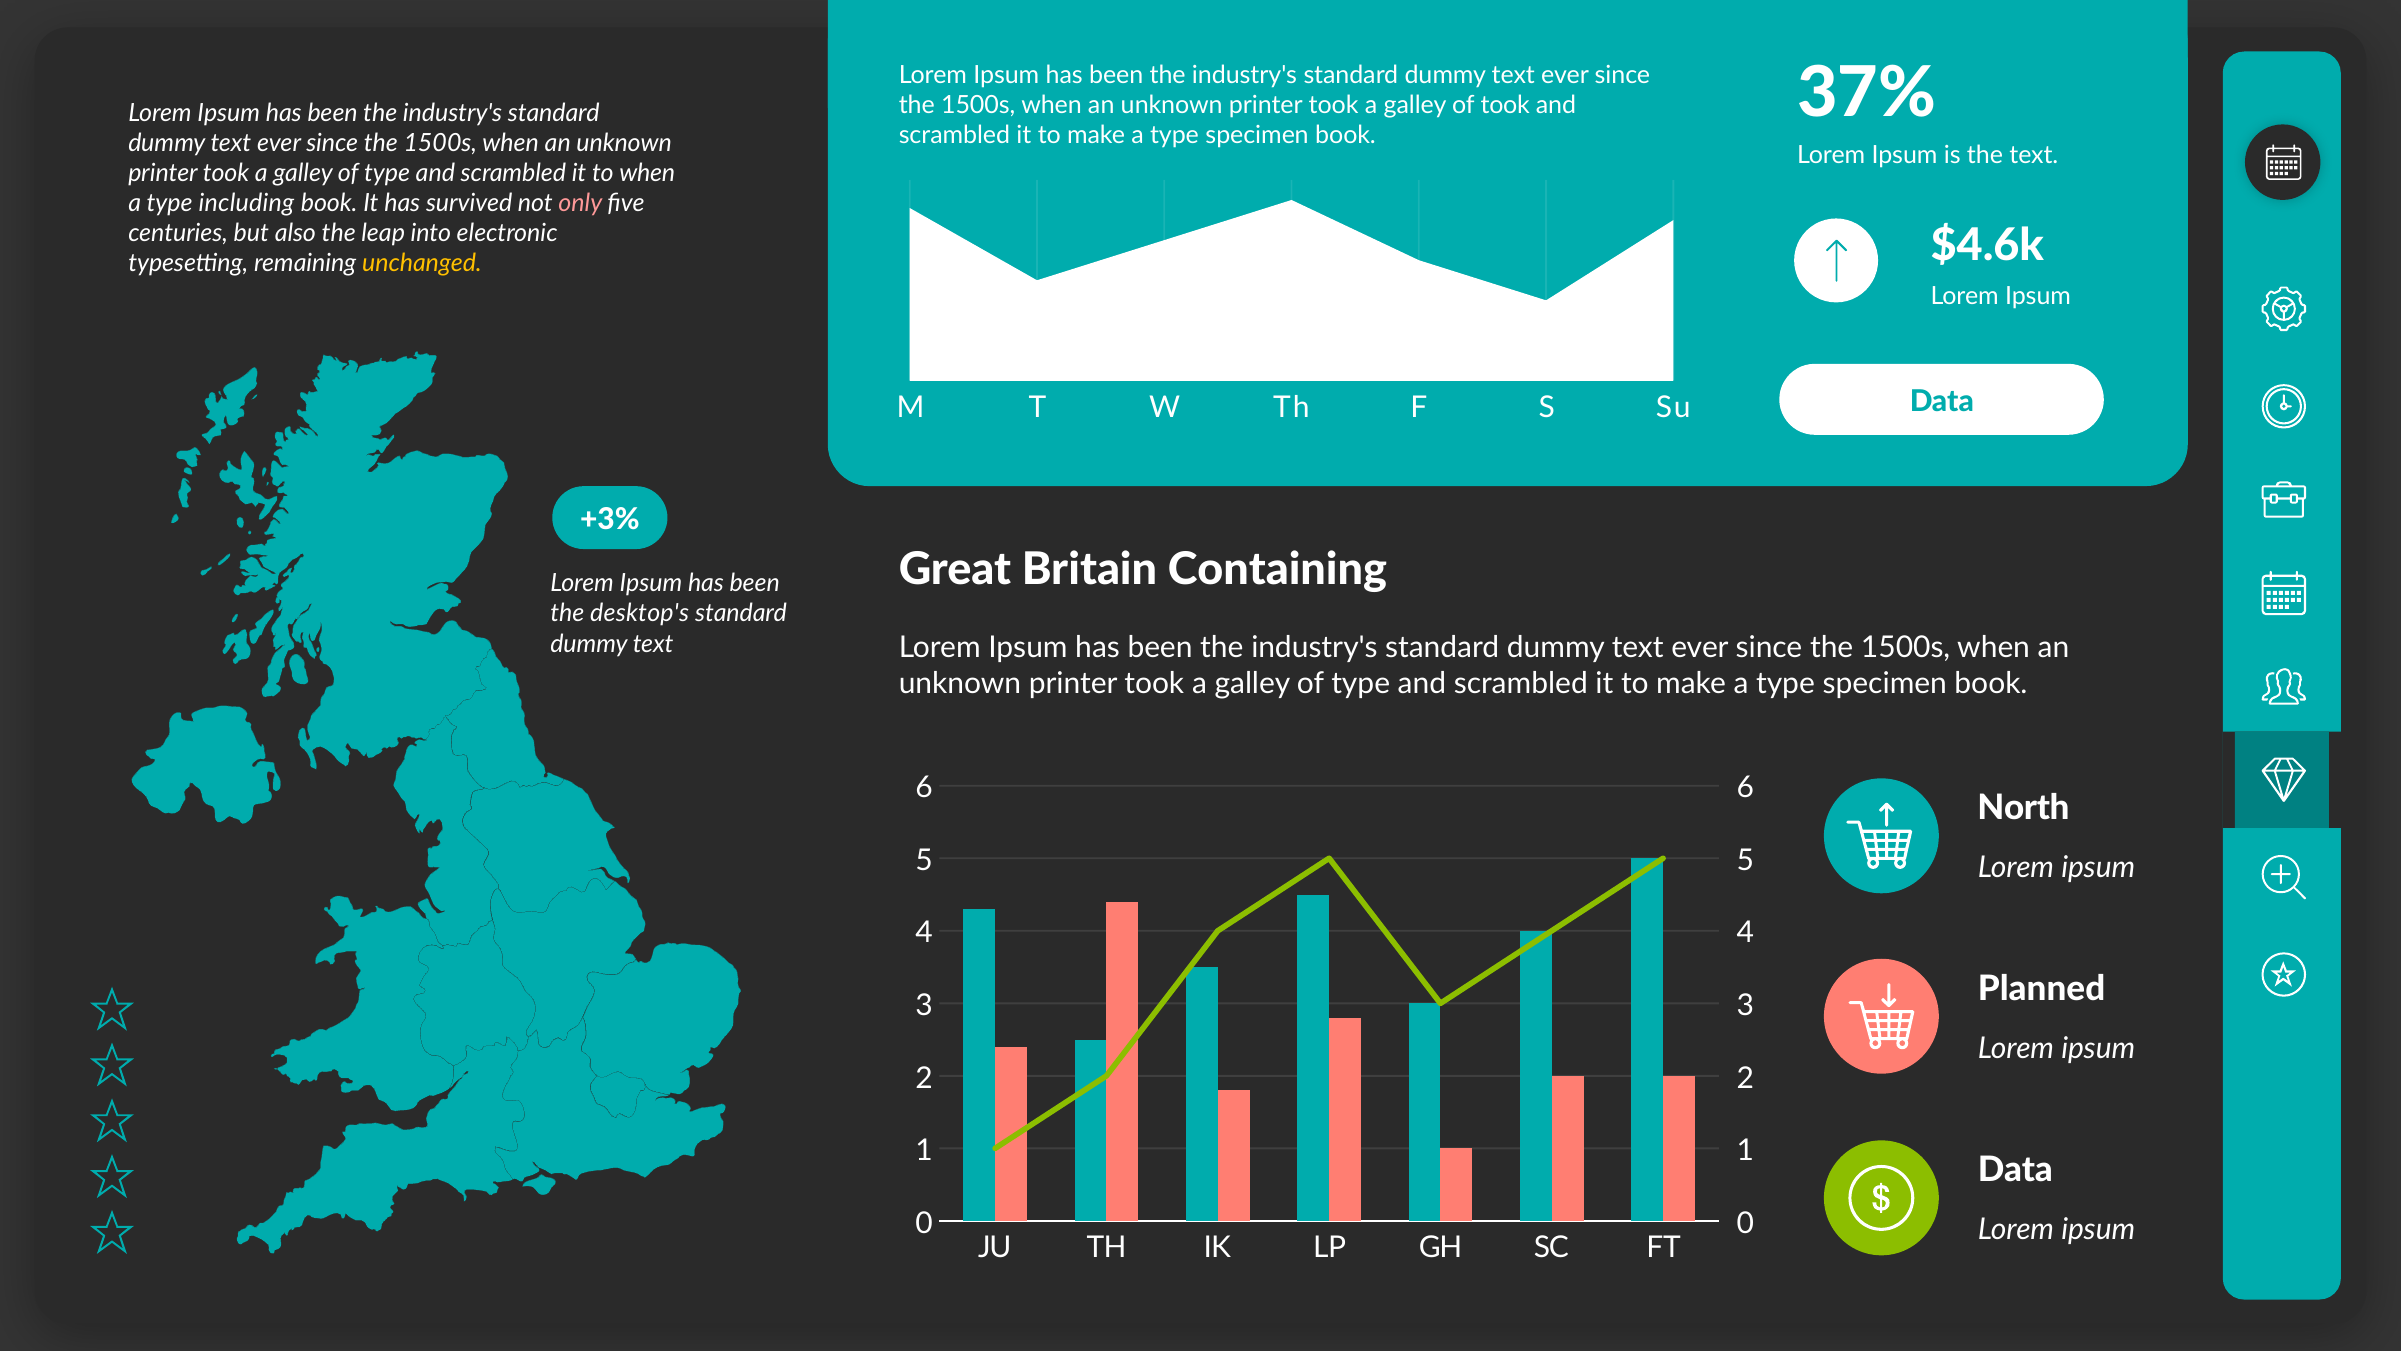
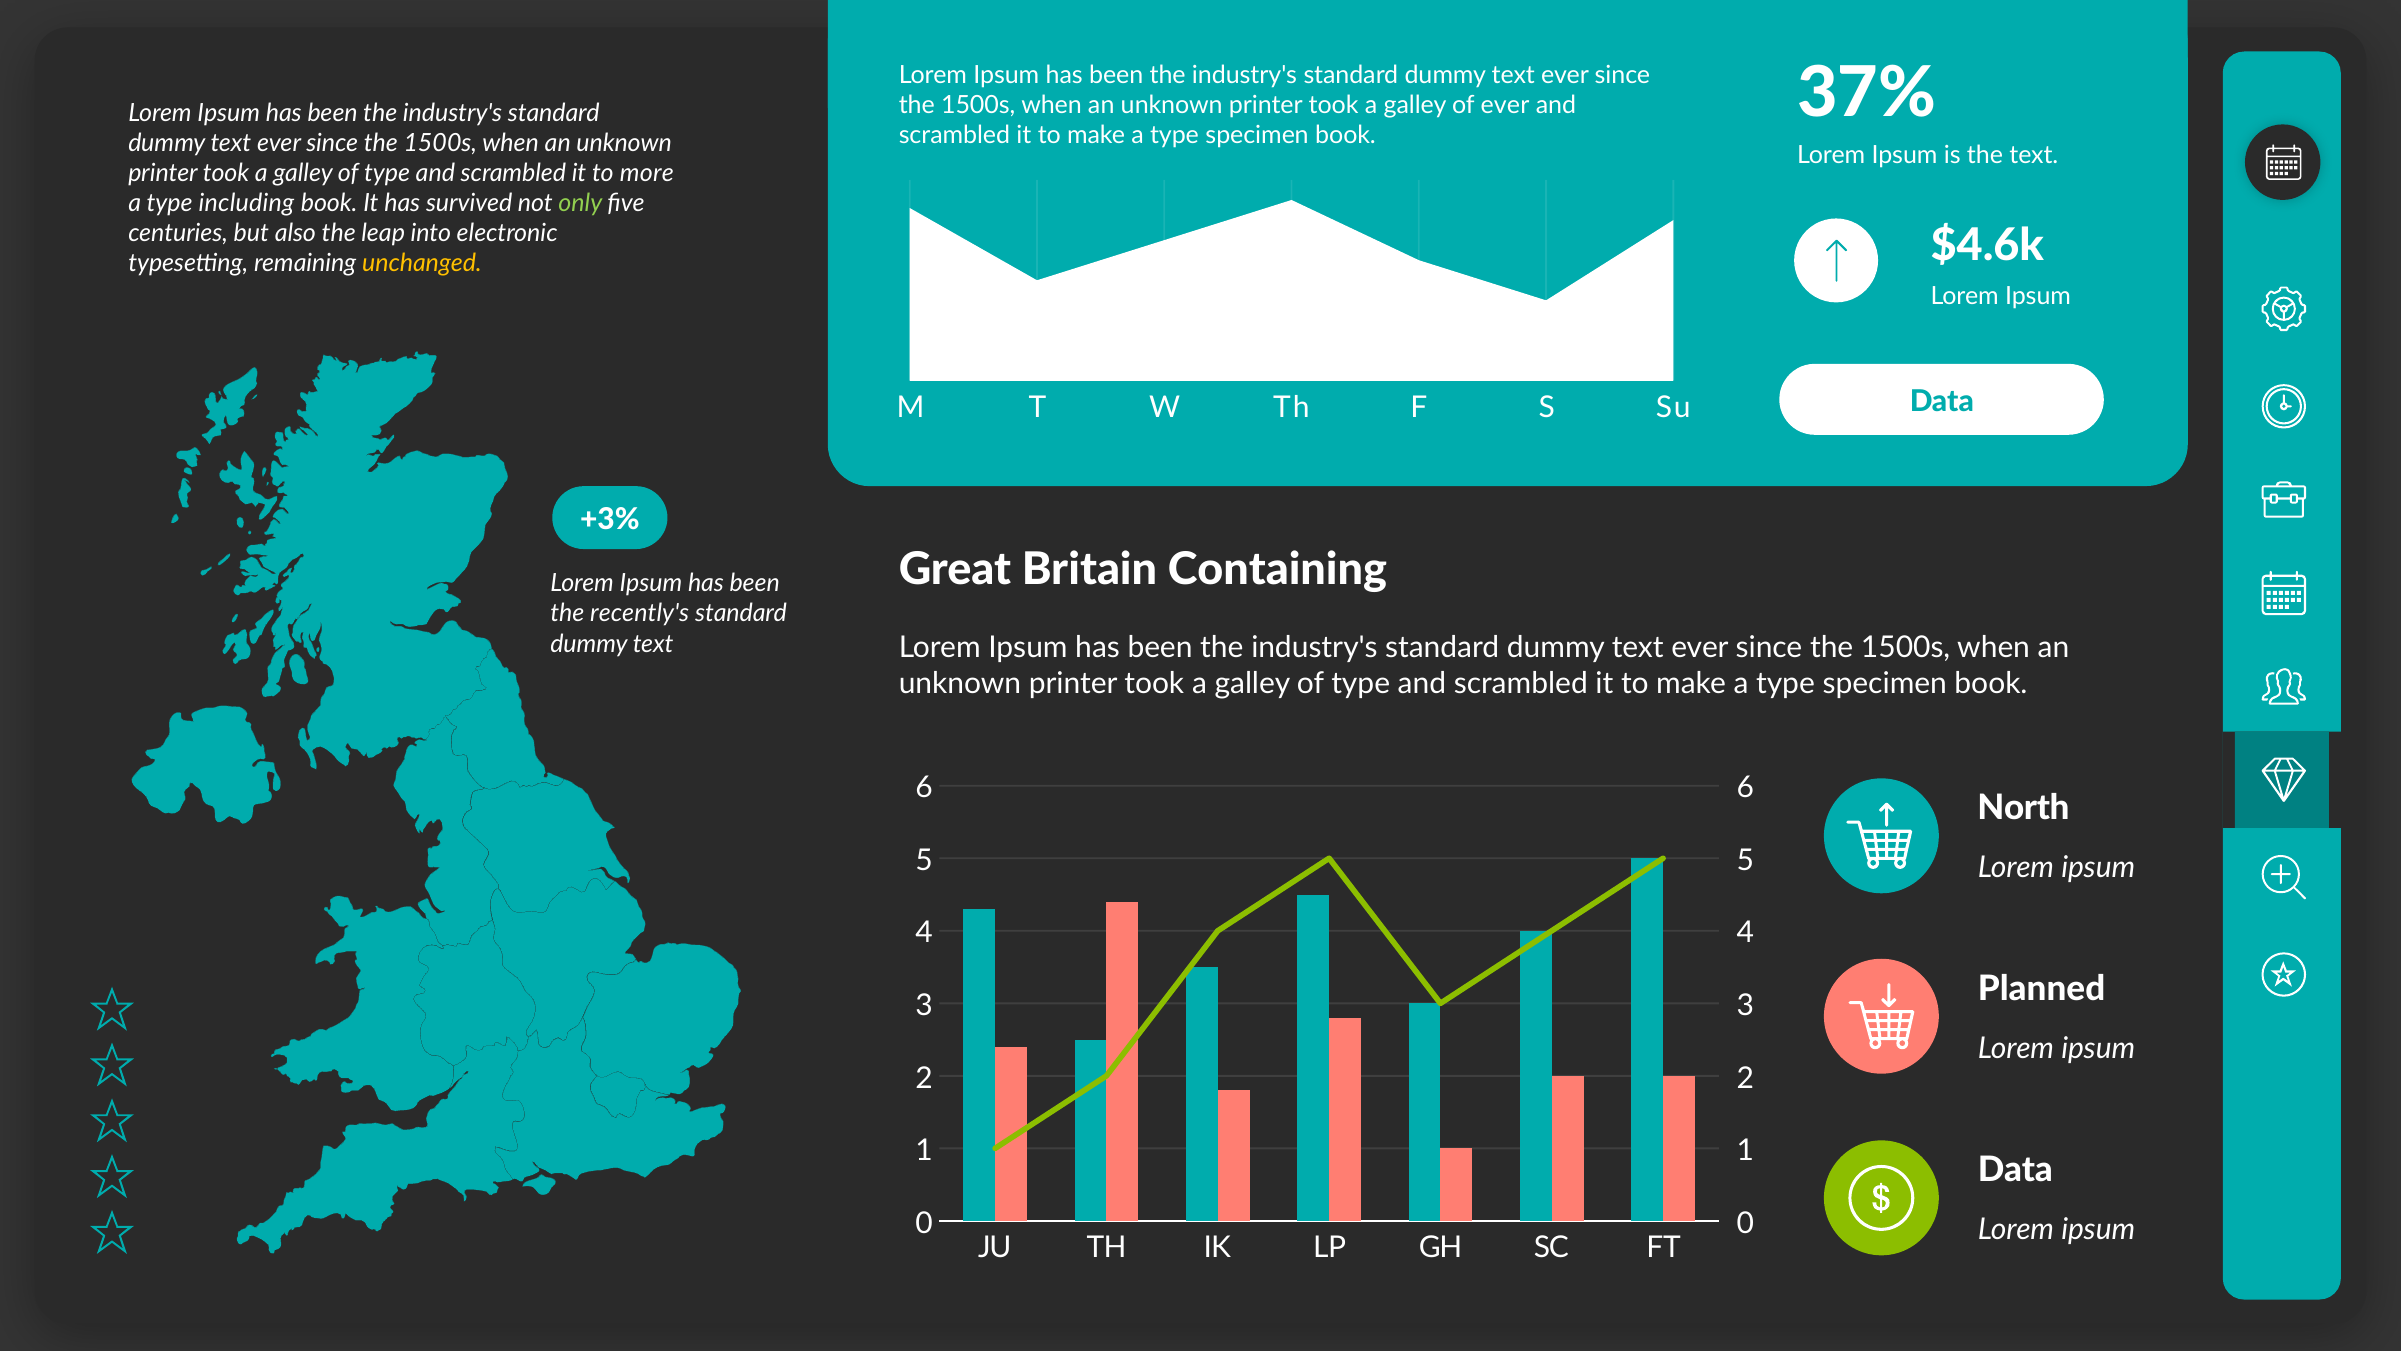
of took: took -> ever
to when: when -> more
only colour: pink -> light green
desktop's: desktop's -> recently's
